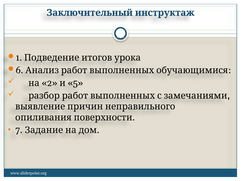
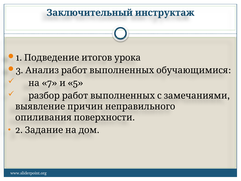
6: 6 -> 3
2: 2 -> 7
7: 7 -> 2
